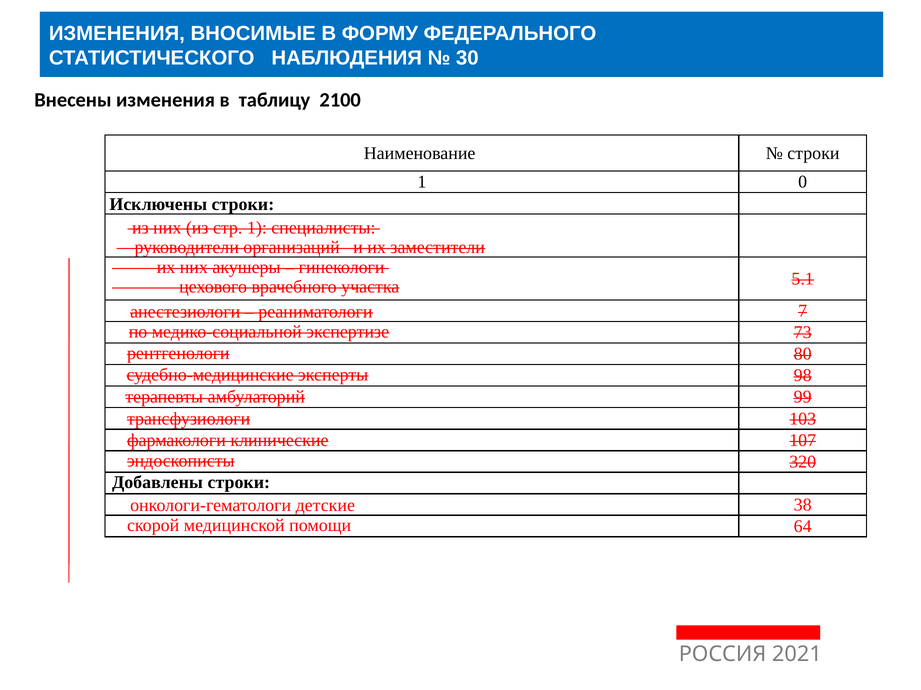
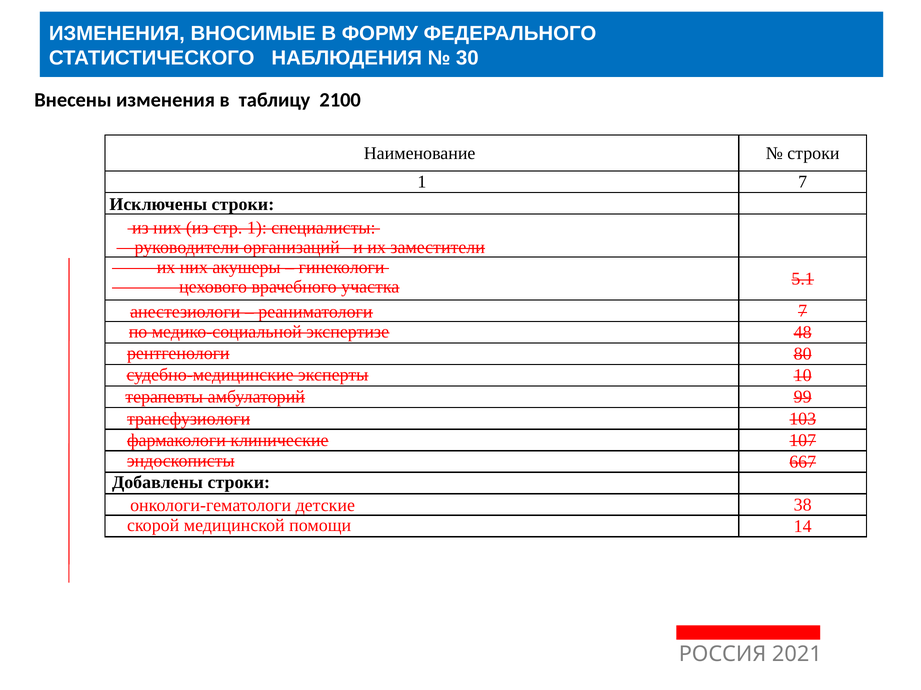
1 0: 0 -> 7
73: 73 -> 48
98: 98 -> 10
320: 320 -> 667
64: 64 -> 14
